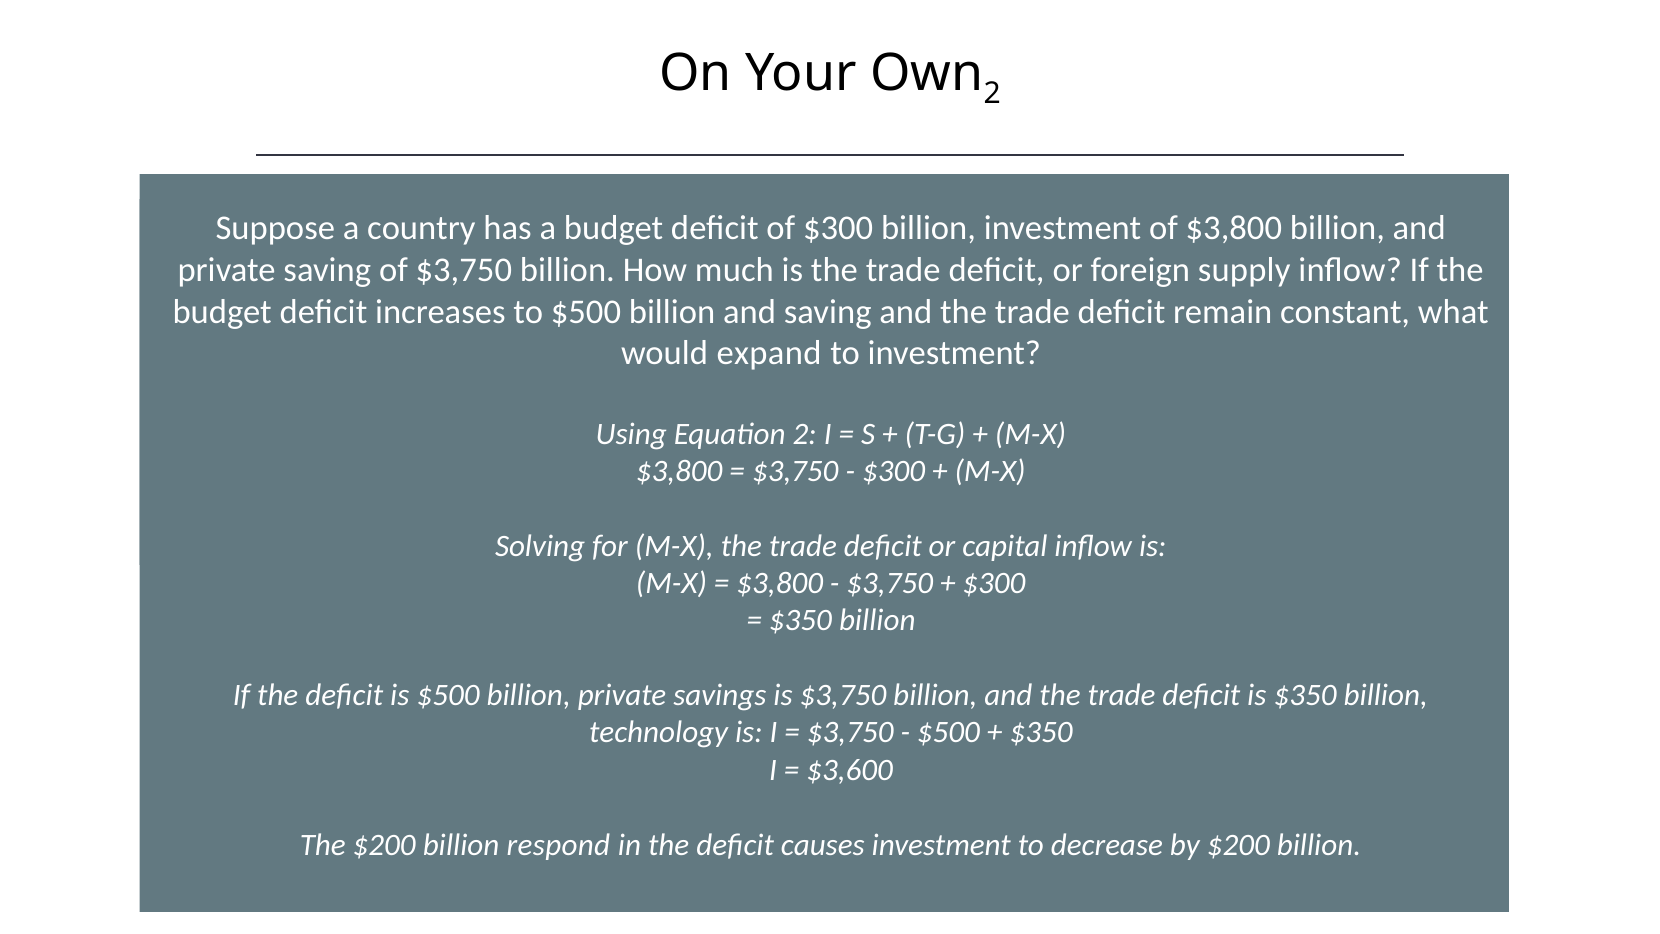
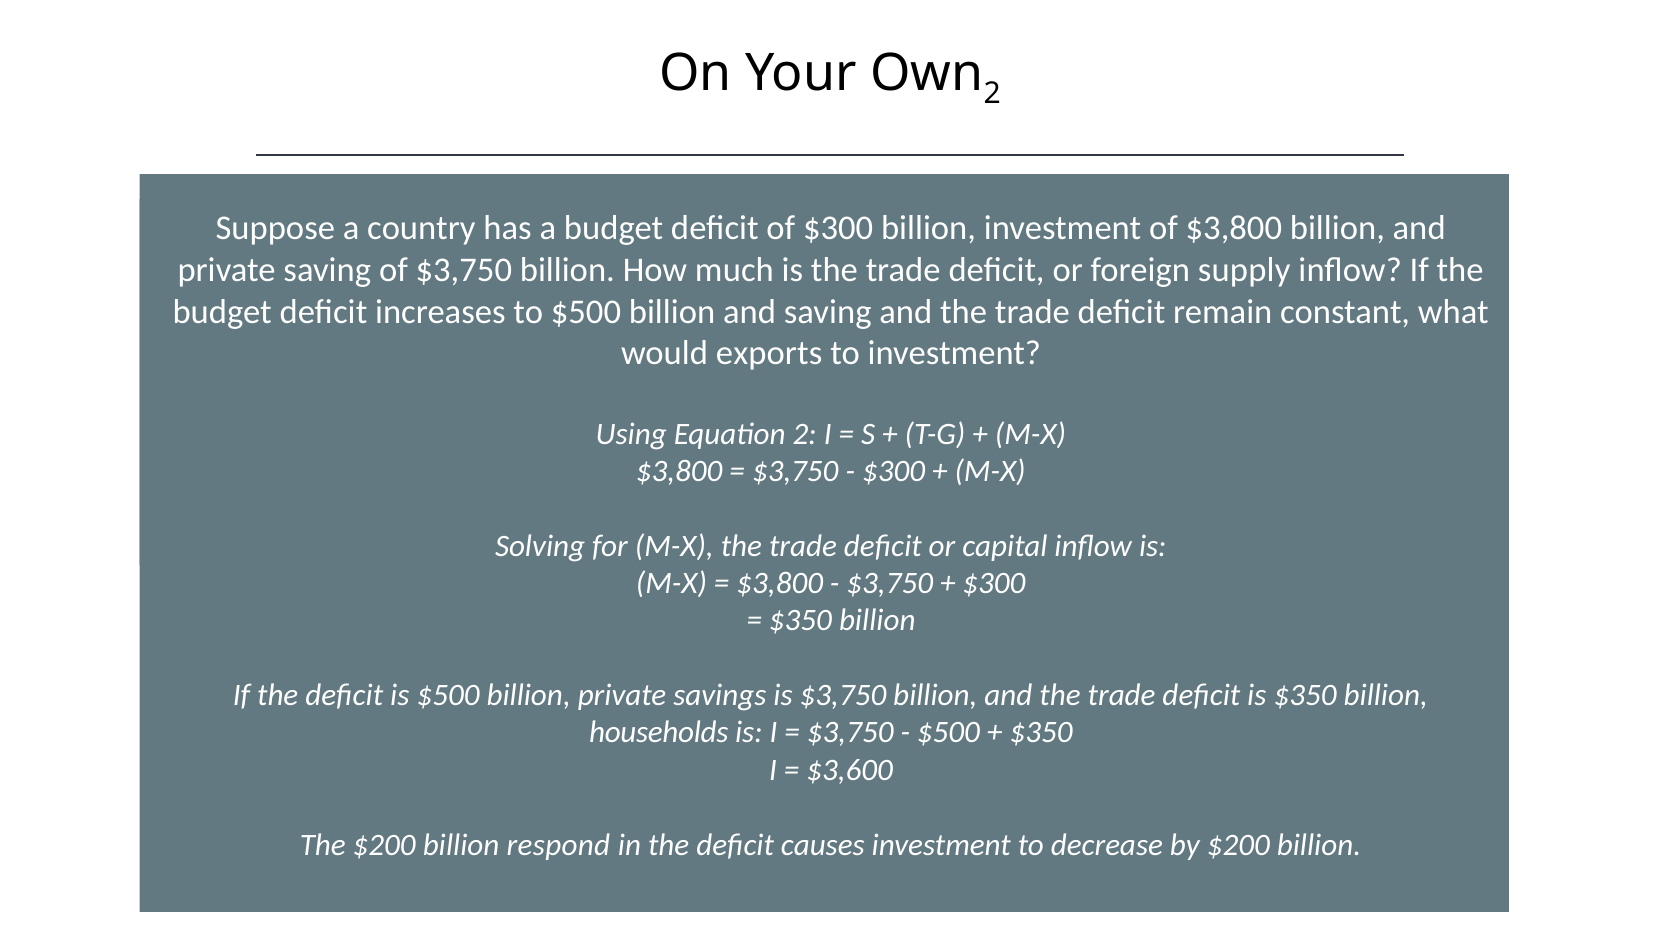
expand: expand -> exports
technology: technology -> households
